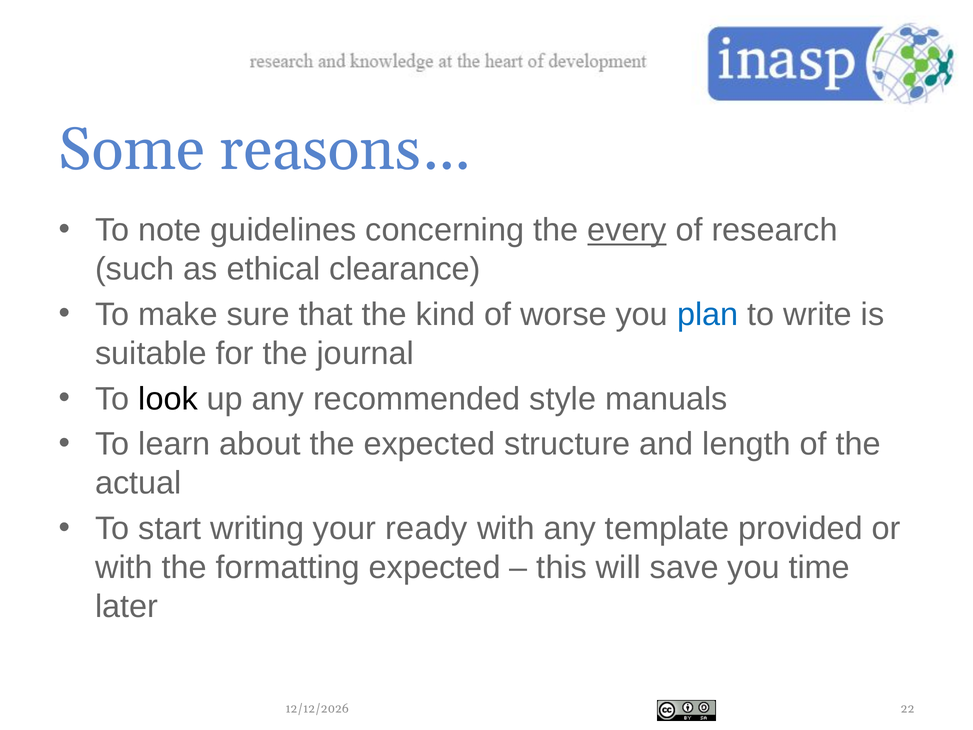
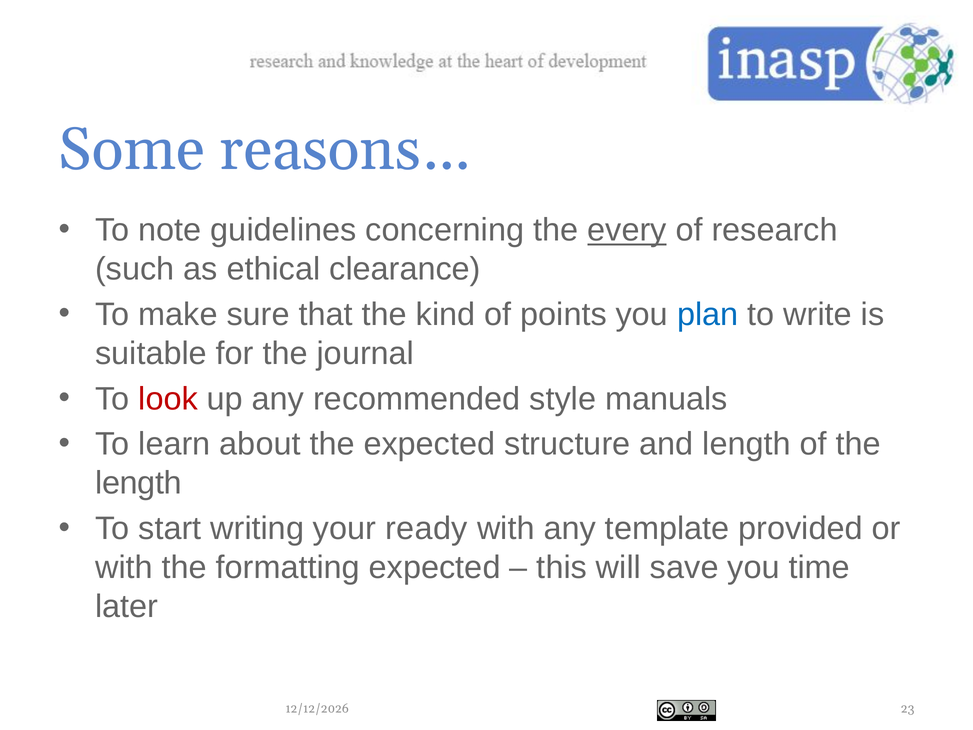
worse: worse -> points
look colour: black -> red
actual at (138, 483): actual -> length
22: 22 -> 23
